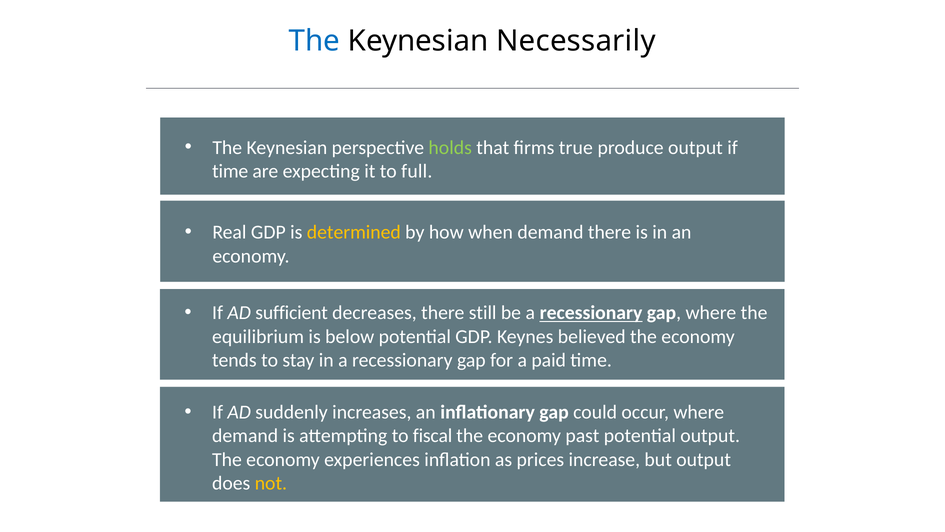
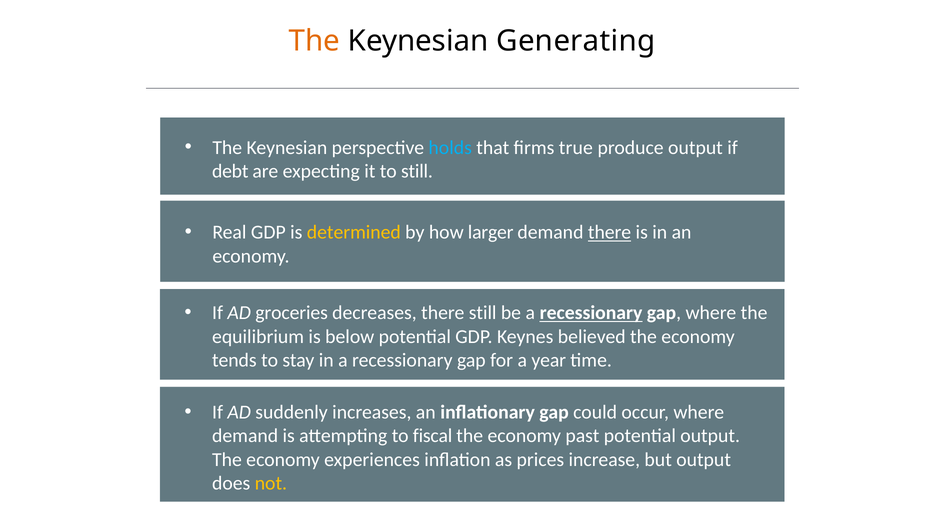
The at (314, 41) colour: blue -> orange
Necessarily: Necessarily -> Generating
holds colour: light green -> light blue
time at (230, 171): time -> debt
to full: full -> still
when: when -> larger
there at (610, 232) underline: none -> present
sufficient: sufficient -> groceries
paid: paid -> year
